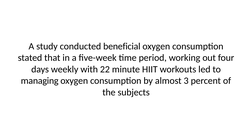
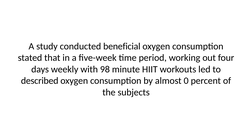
22: 22 -> 98
managing: managing -> described
3: 3 -> 0
